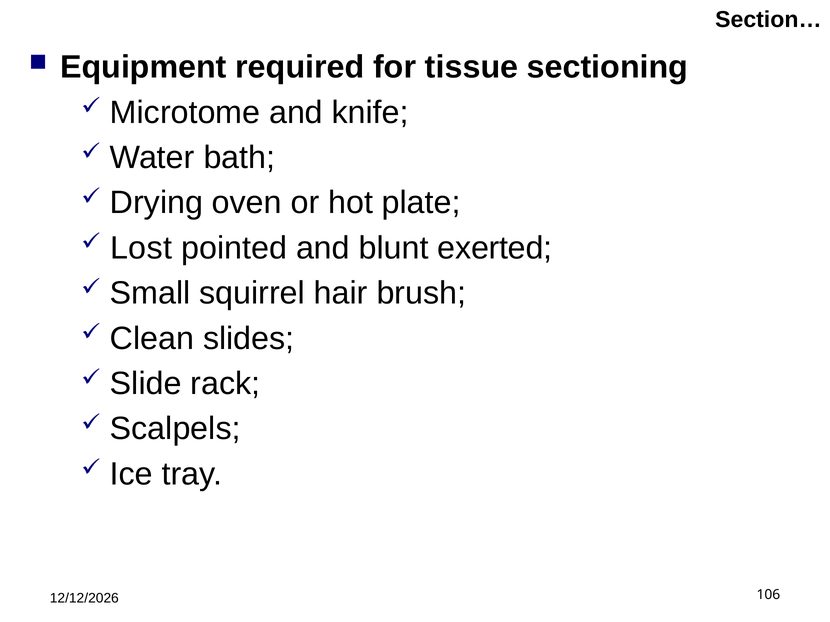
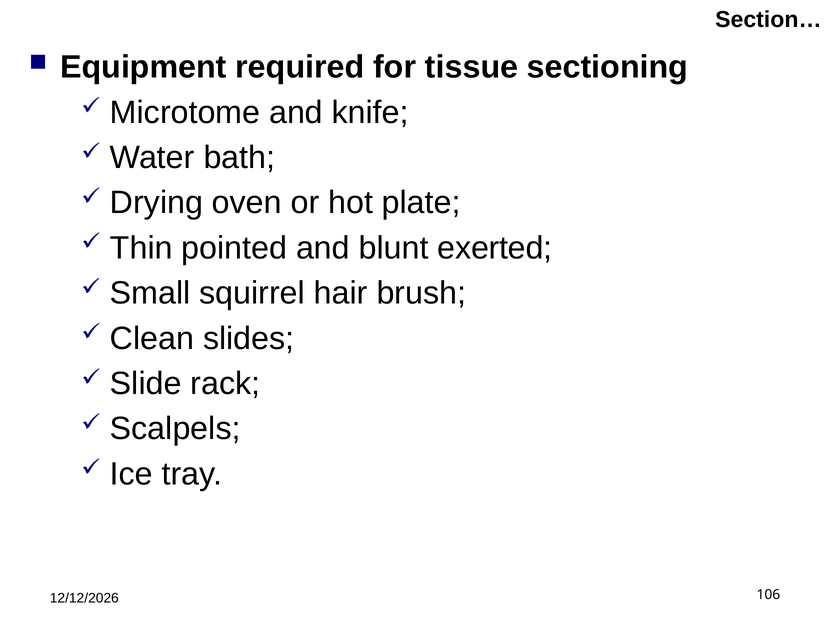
Lost: Lost -> Thin
